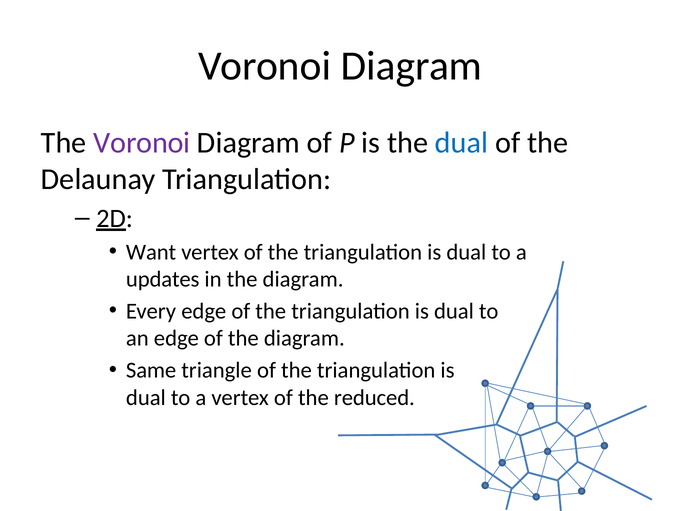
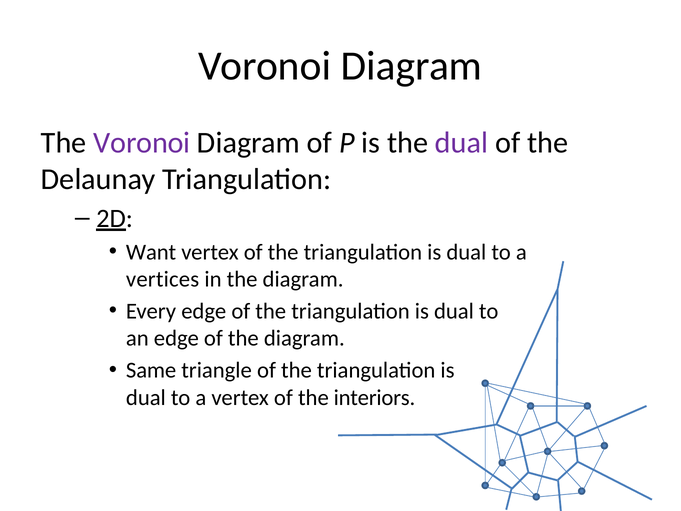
dual at (462, 143) colour: blue -> purple
updates: updates -> vertices
reduced: reduced -> interiors
